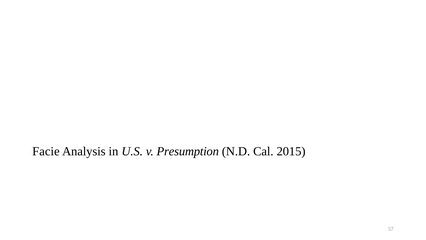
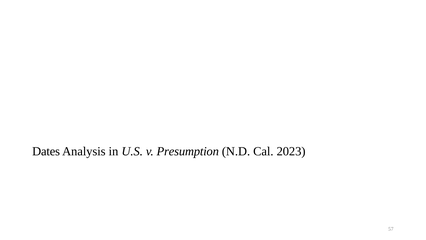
Facie: Facie -> Dates
2015: 2015 -> 2023
